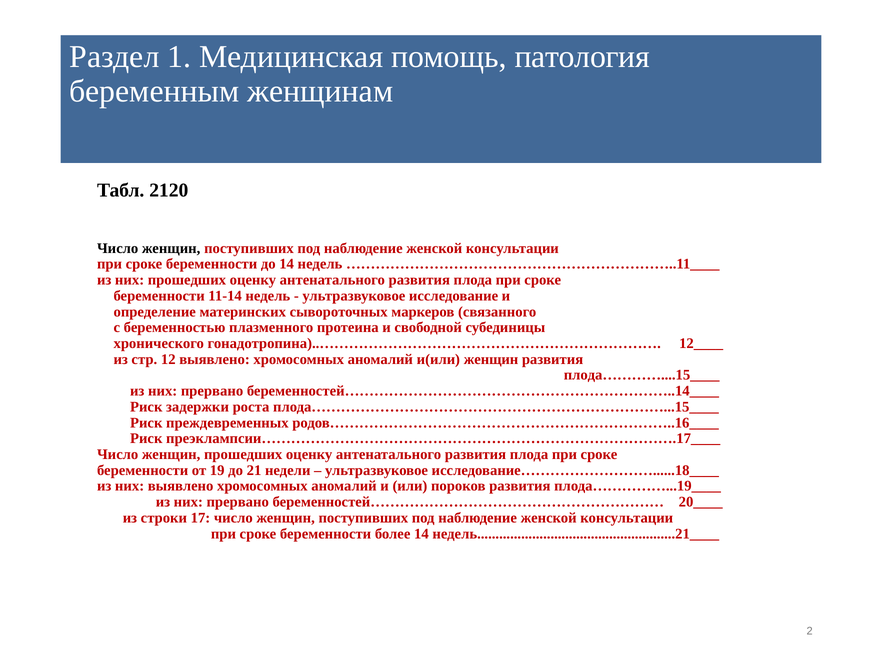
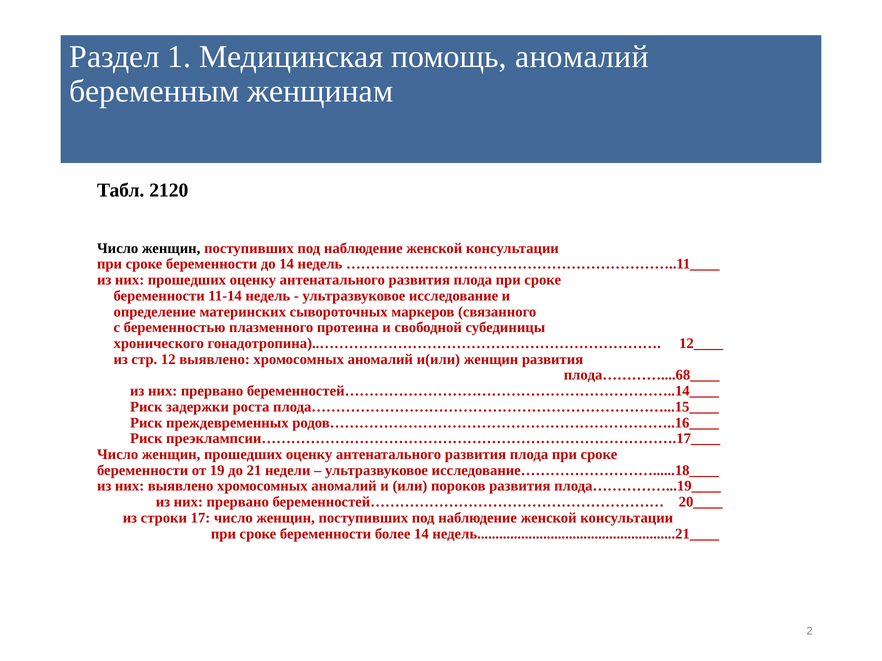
помощь патология: патология -> аномалий
плода…………....15____: плода…………....15____ -> плода…………....68____
